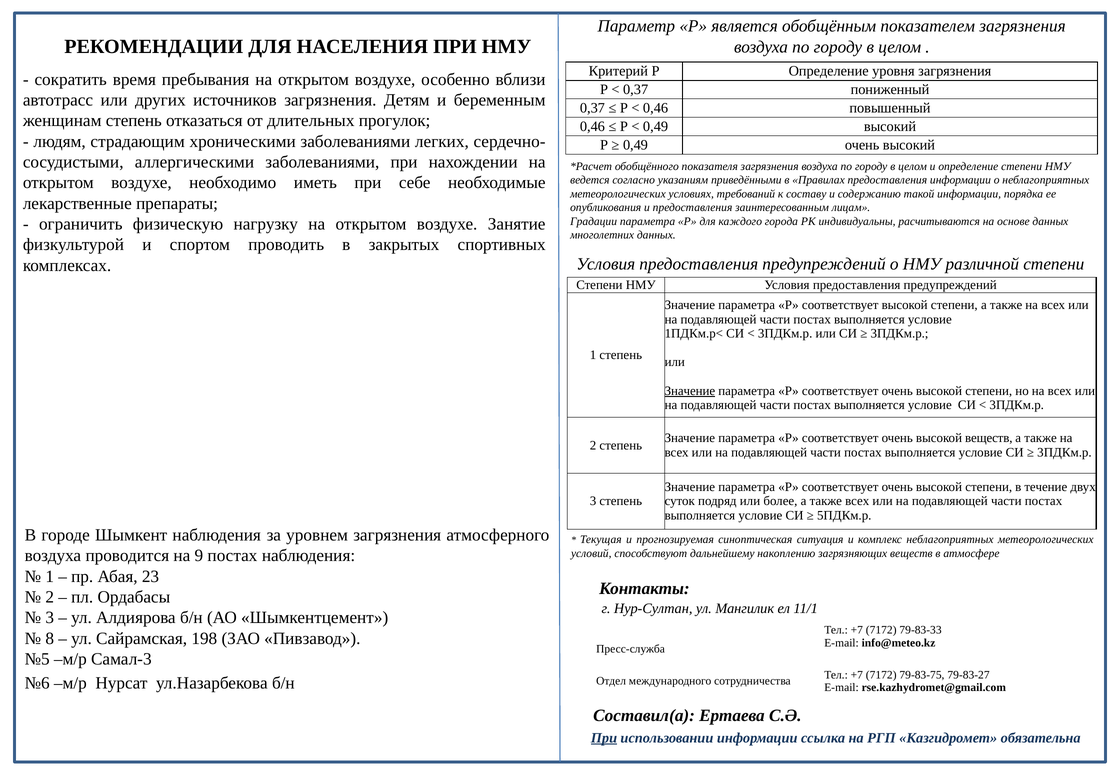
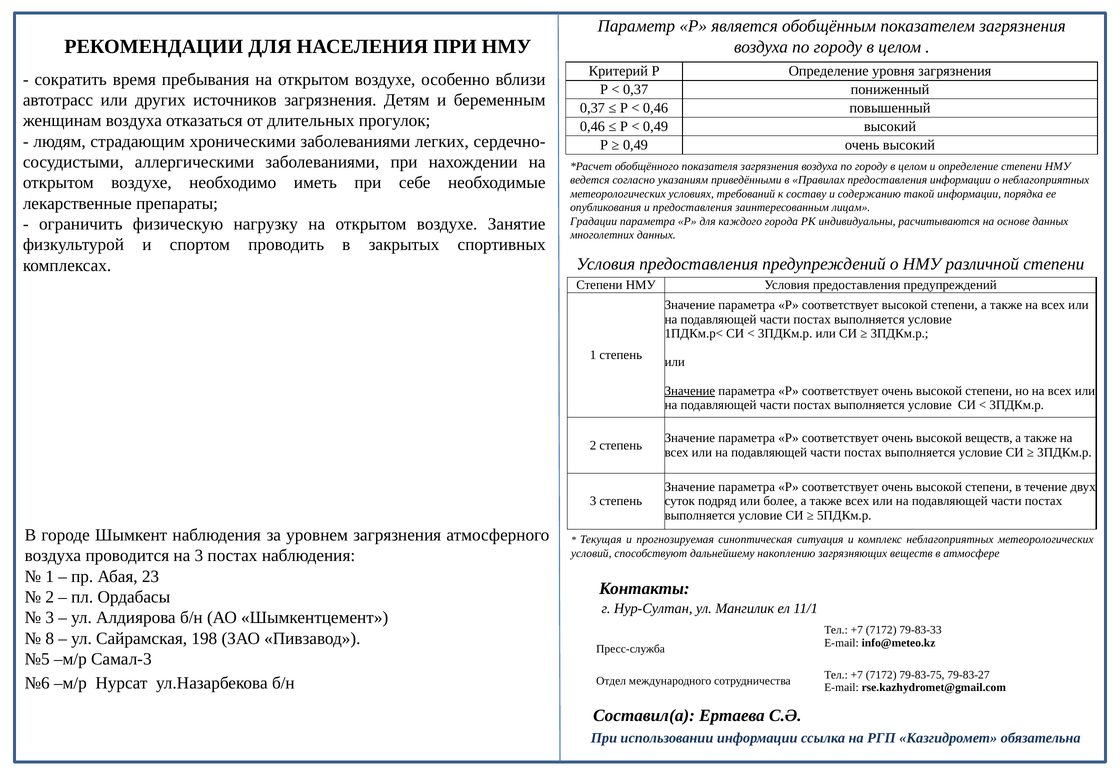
женщинам степень: степень -> воздуха
на 9: 9 -> 3
При at (604, 738) underline: present -> none
